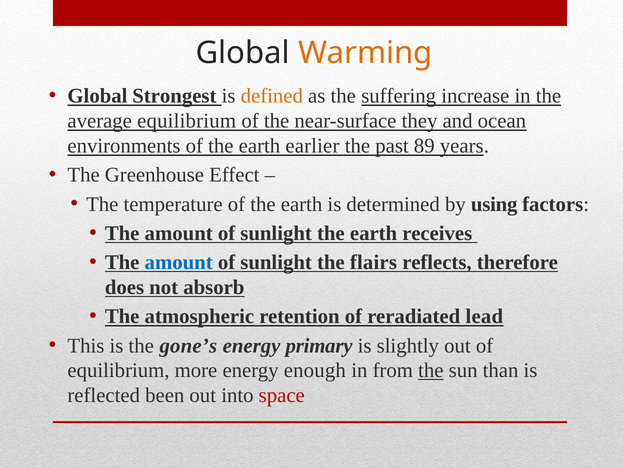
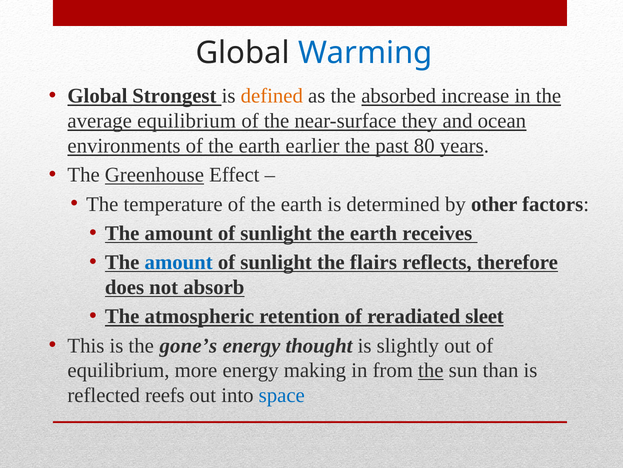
Warming colour: orange -> blue
suffering: suffering -> absorbed
89: 89 -> 80
Greenhouse underline: none -> present
using: using -> other
lead: lead -> sleet
primary: primary -> thought
enough: enough -> making
been: been -> reefs
space colour: red -> blue
